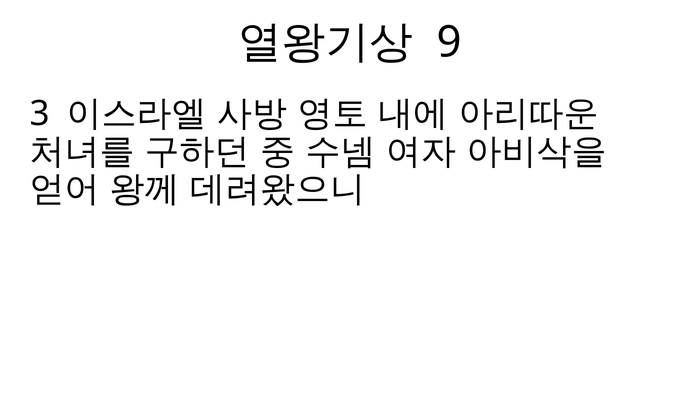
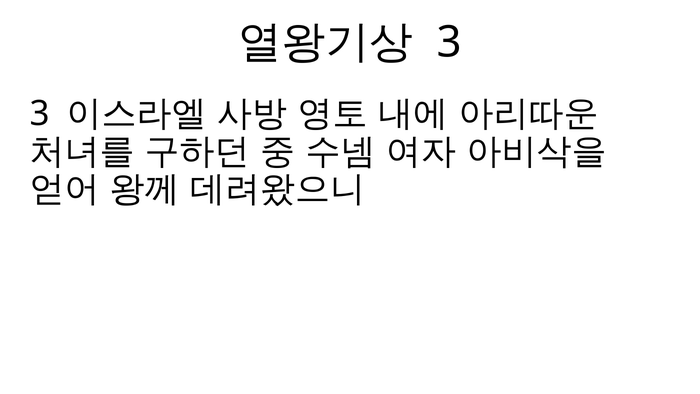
9 at (449, 42): 9 -> 3
